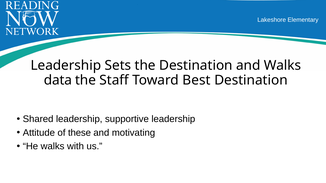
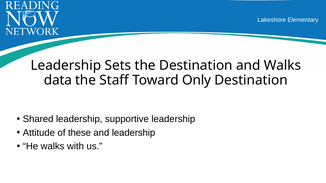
Best: Best -> Only
and motivating: motivating -> leadership
